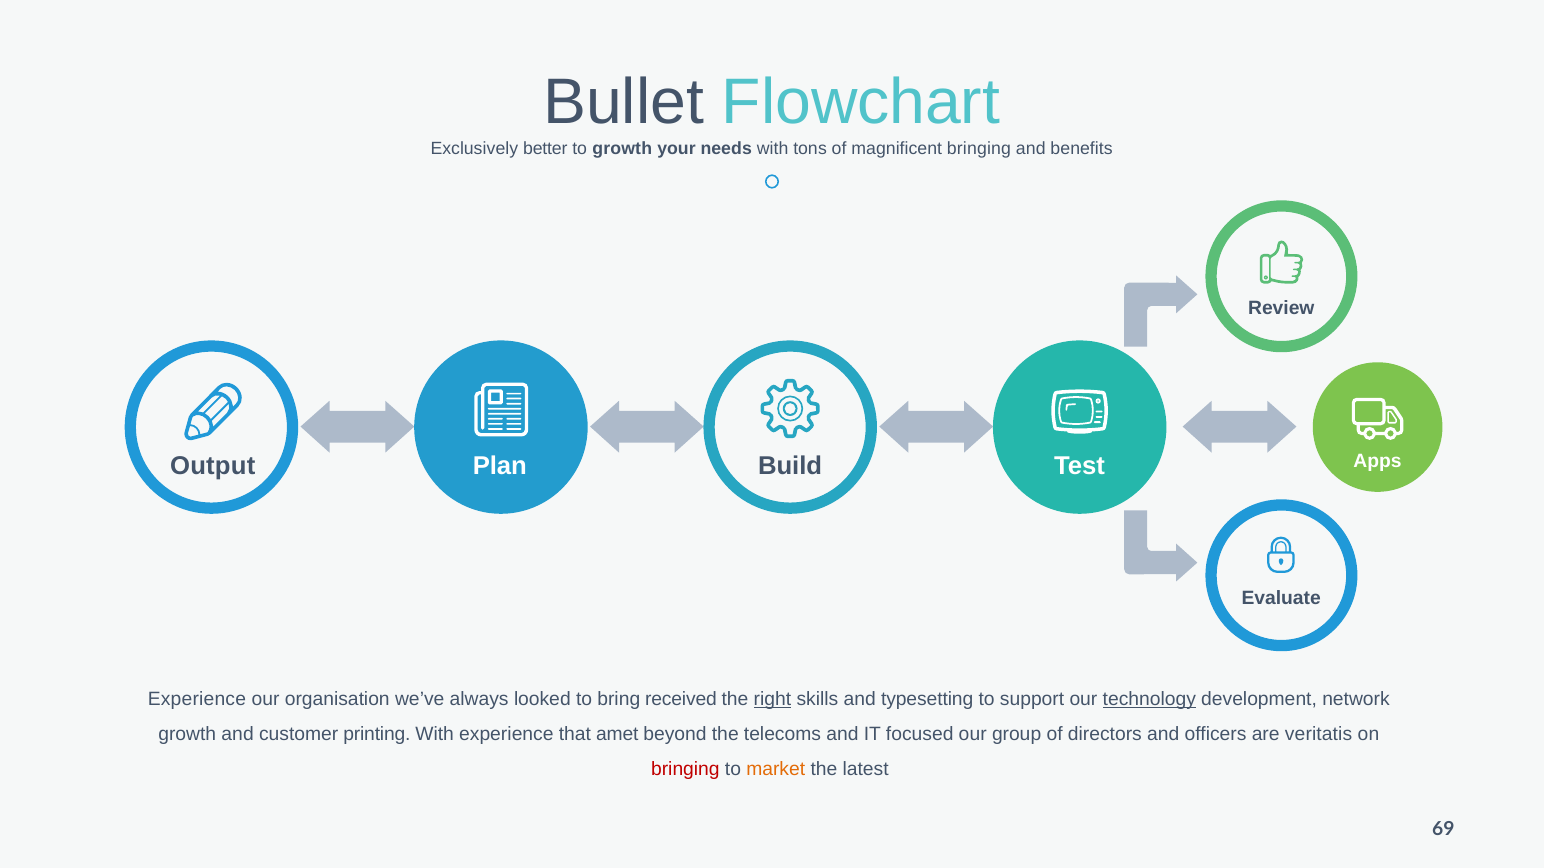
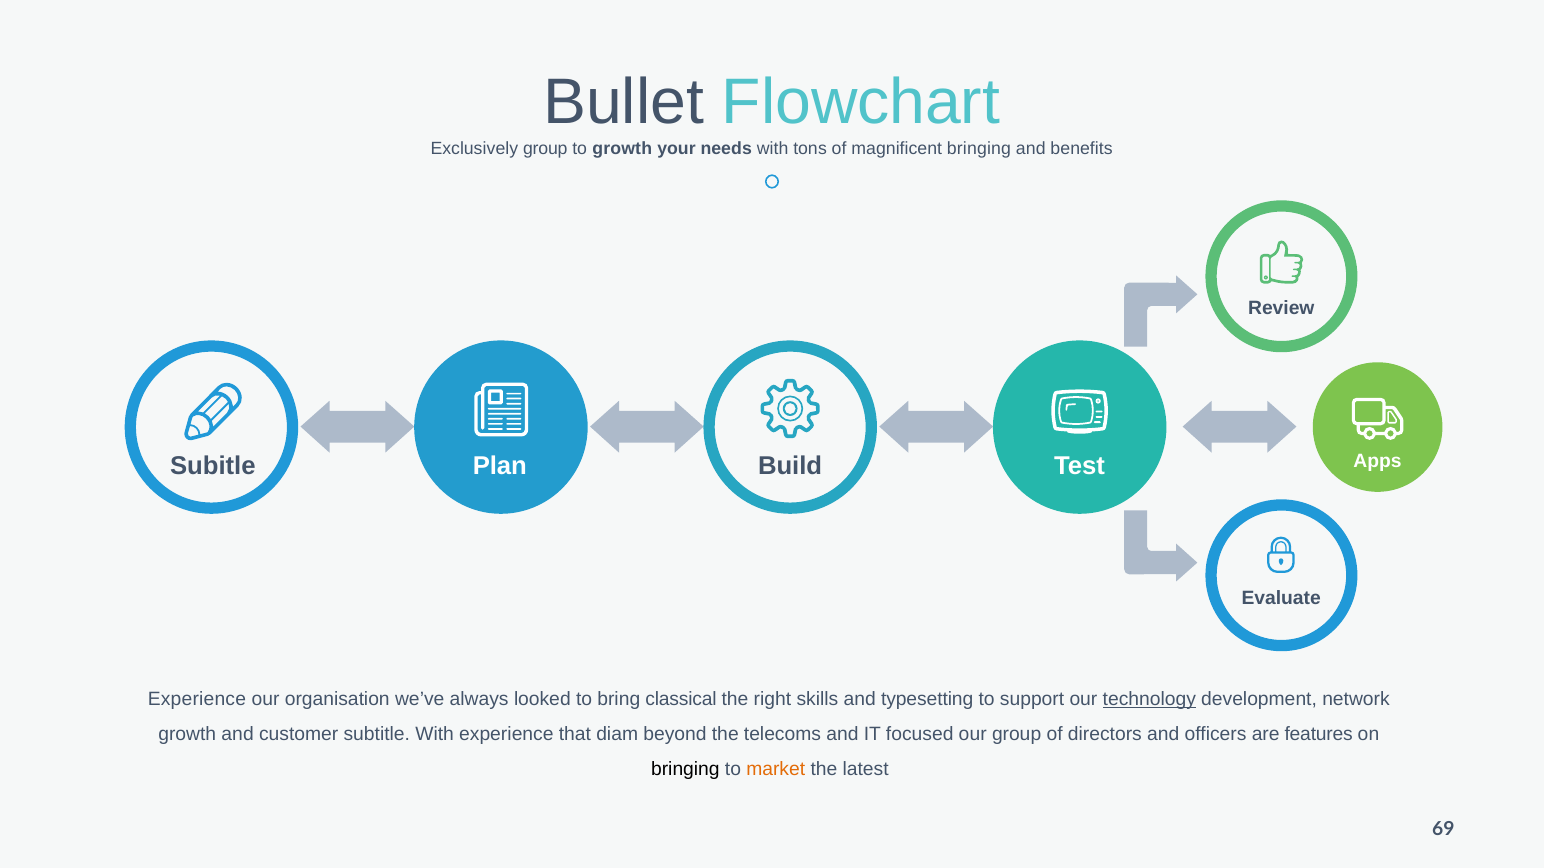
Exclusively better: better -> group
Output: Output -> Subitle
received: received -> classical
right underline: present -> none
printing: printing -> subtitle
amet: amet -> diam
veritatis: veritatis -> features
bringing at (685, 769) colour: red -> black
